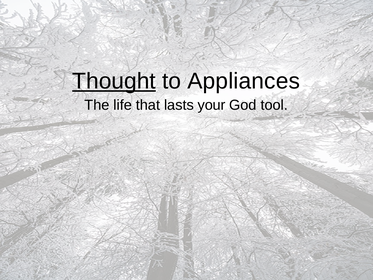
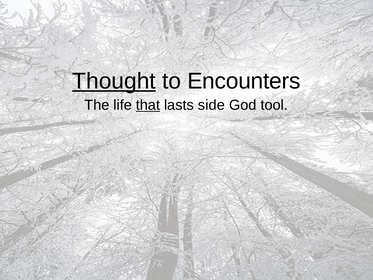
Appliances: Appliances -> Encounters
that underline: none -> present
your: your -> side
